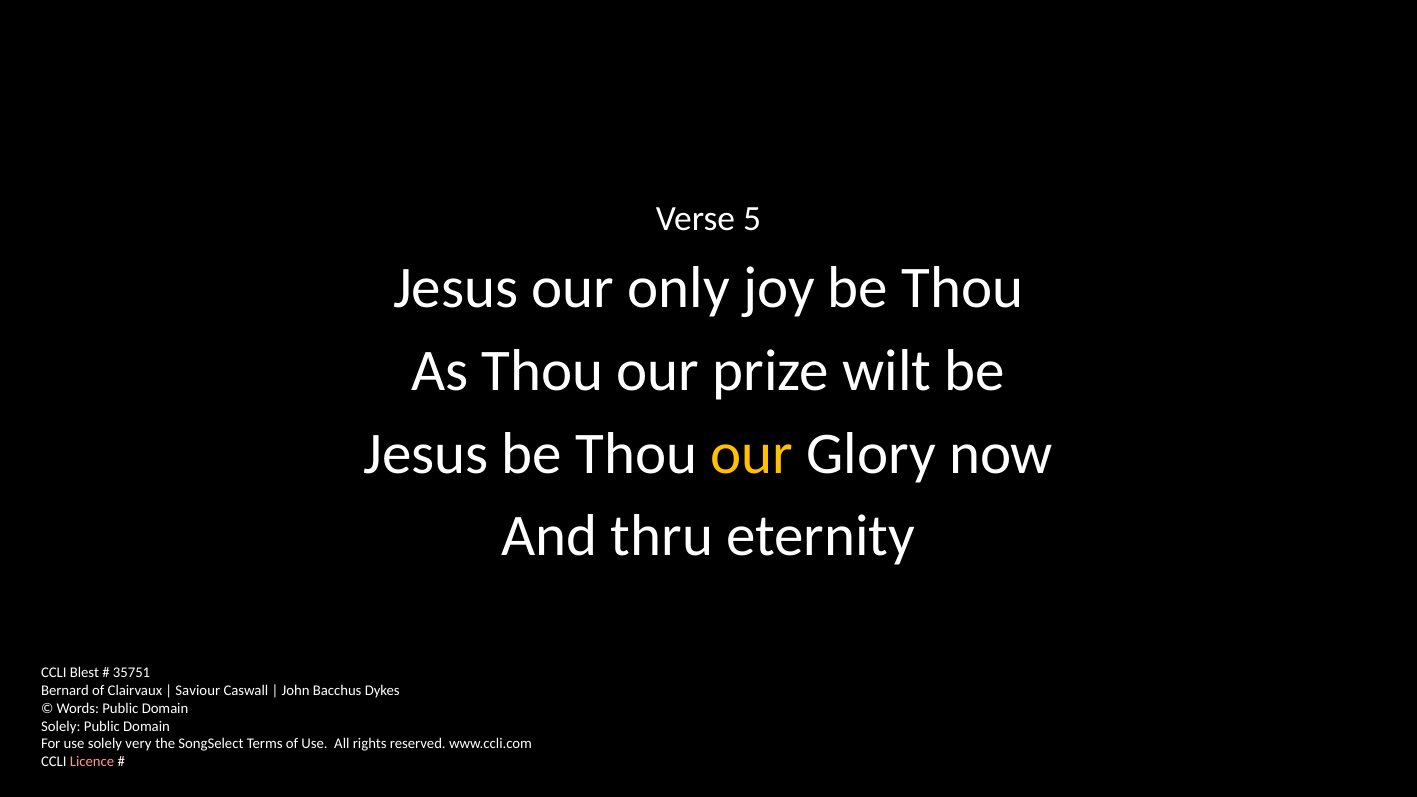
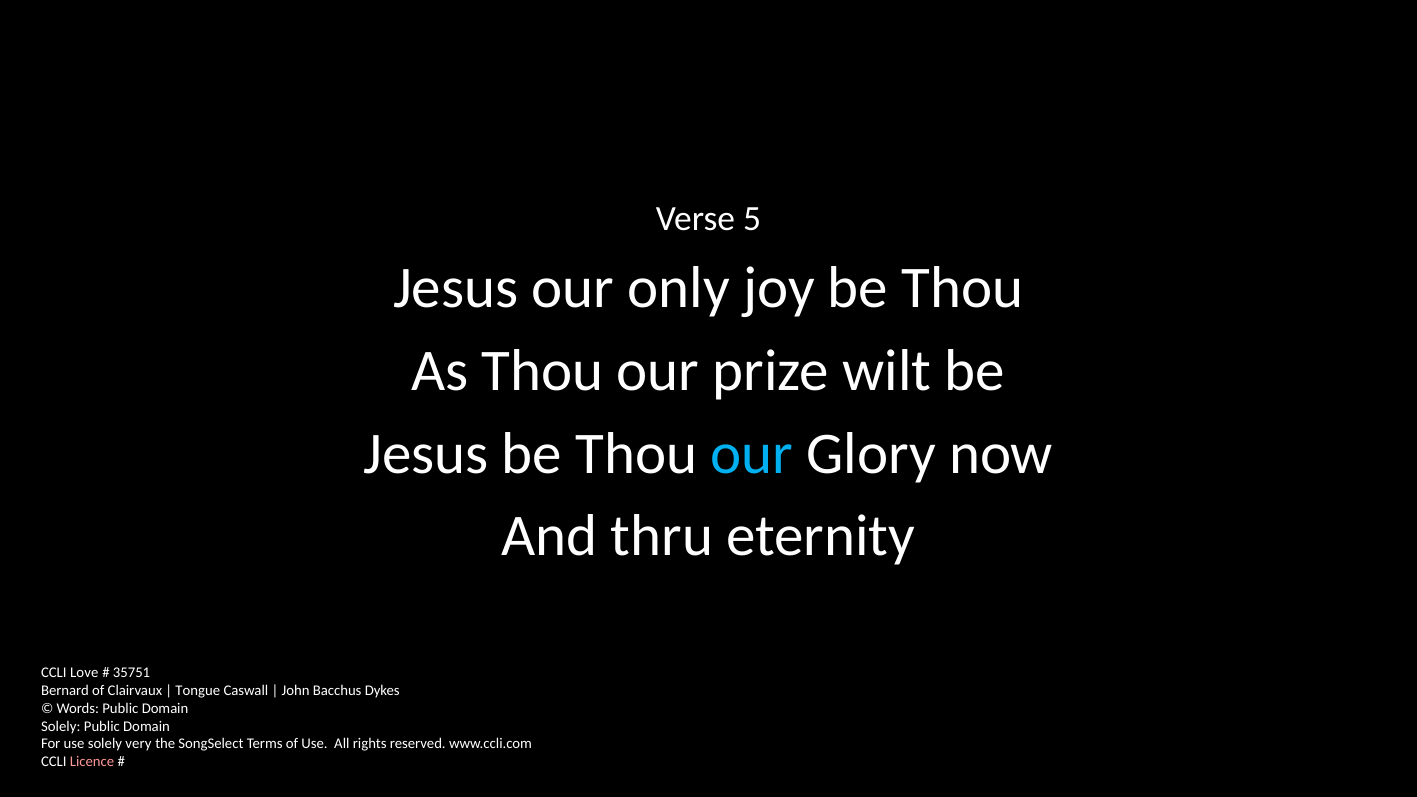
our at (752, 454) colour: yellow -> light blue
Blest: Blest -> Love
Saviour: Saviour -> Tongue
